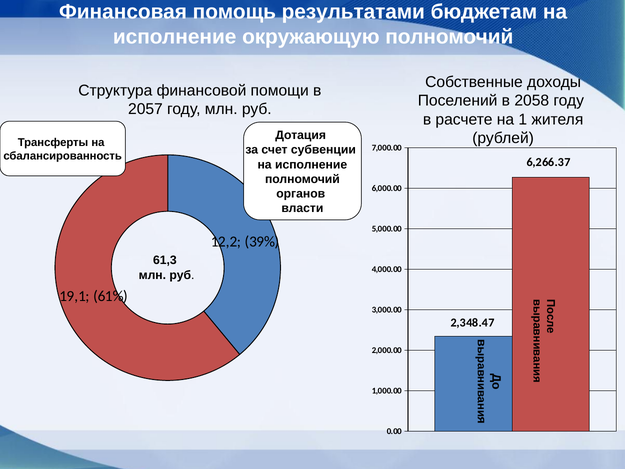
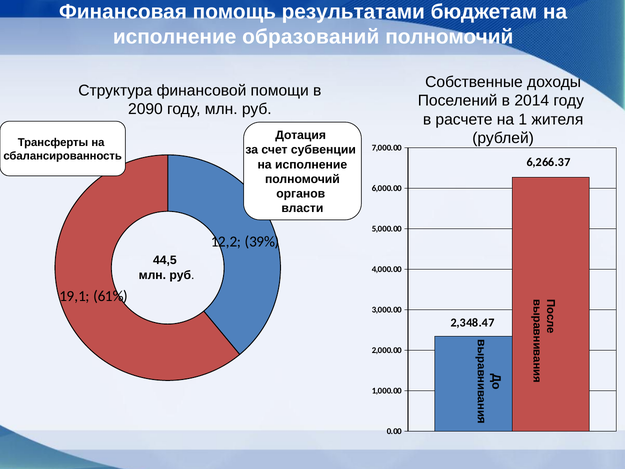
окружающую: окружающую -> образований
2058: 2058 -> 2014
2057: 2057 -> 2090
61,3: 61,3 -> 44,5
